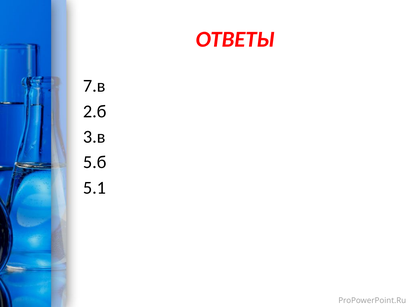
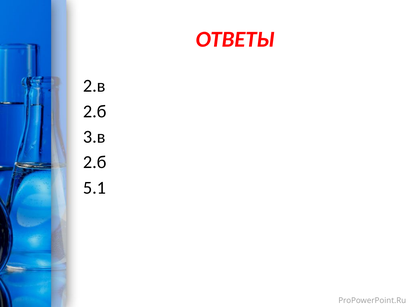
7.в: 7.в -> 2.в
5.б at (95, 162): 5.б -> 2.б
